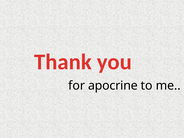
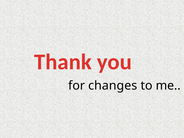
apocrine: apocrine -> changes
